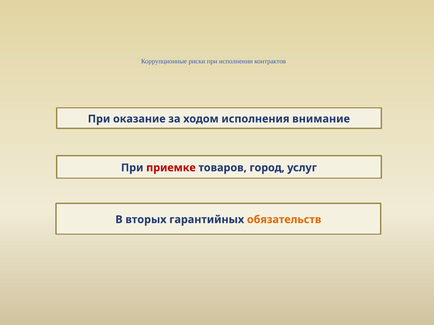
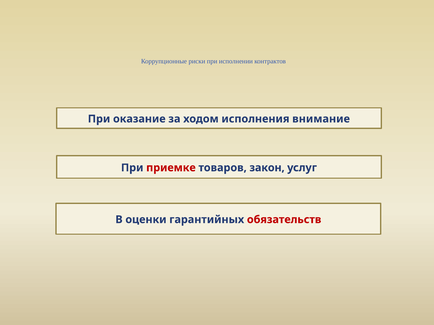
город: город -> закон
вторых: вторых -> оценки
обязательств colour: orange -> red
